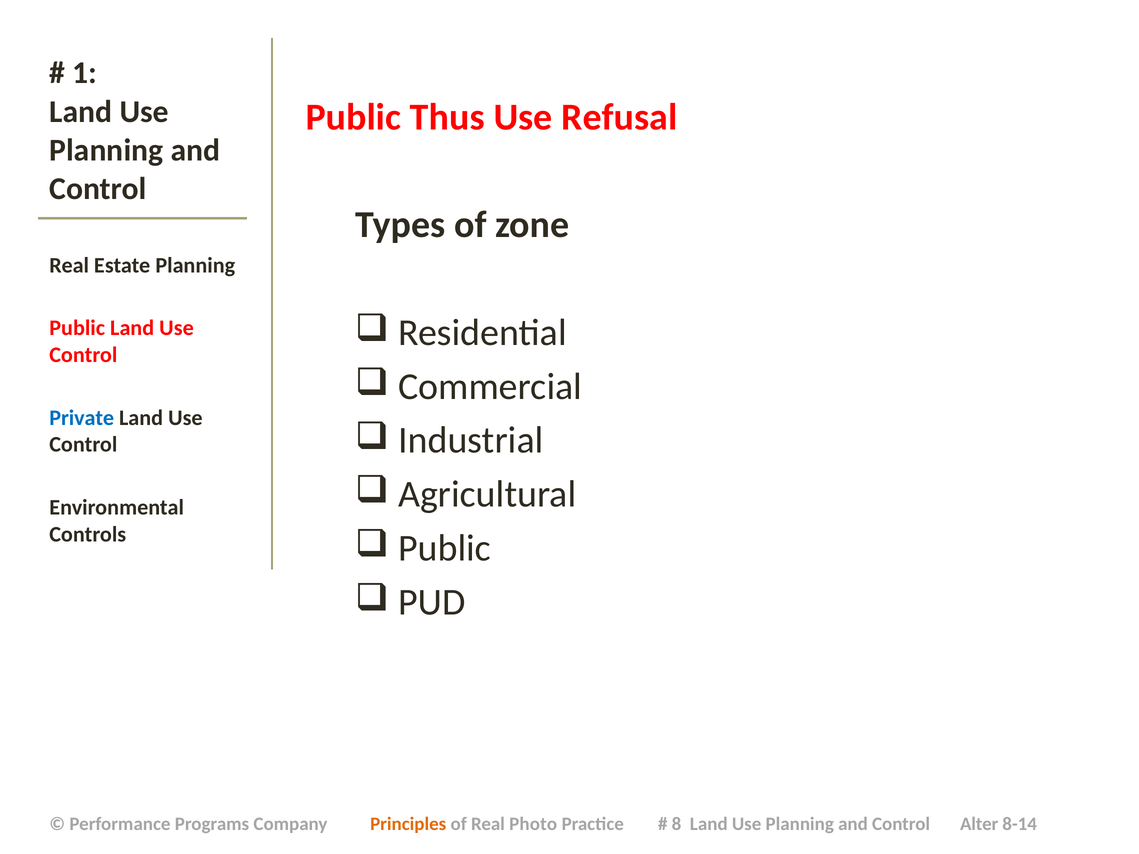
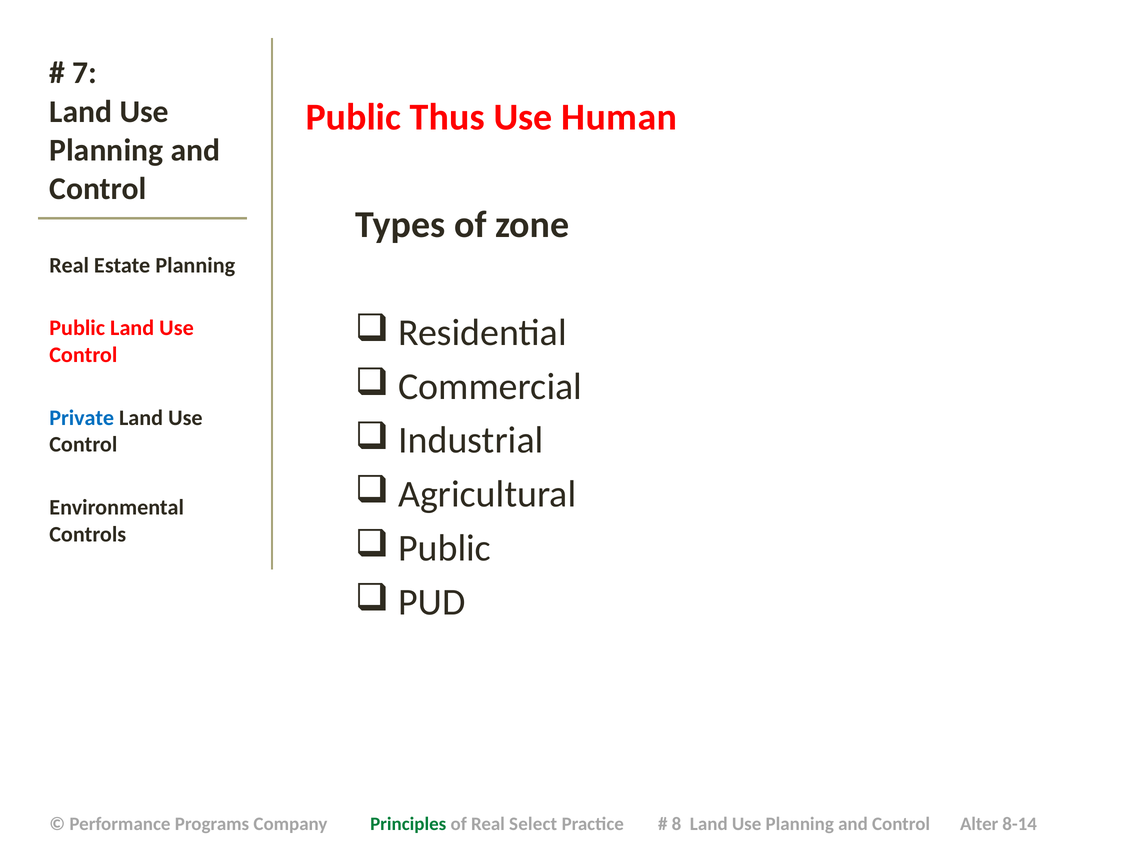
1: 1 -> 7
Refusal: Refusal -> Human
Principles colour: orange -> green
Photo: Photo -> Select
